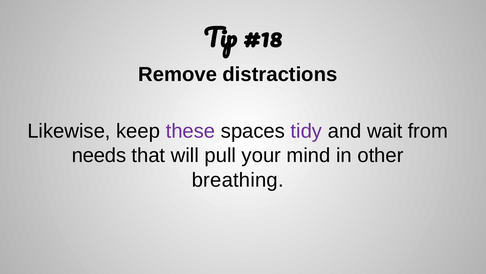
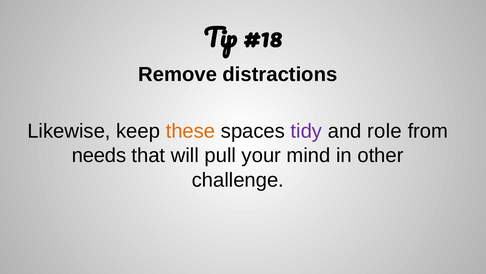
these colour: purple -> orange
wait: wait -> role
breathing: breathing -> challenge
